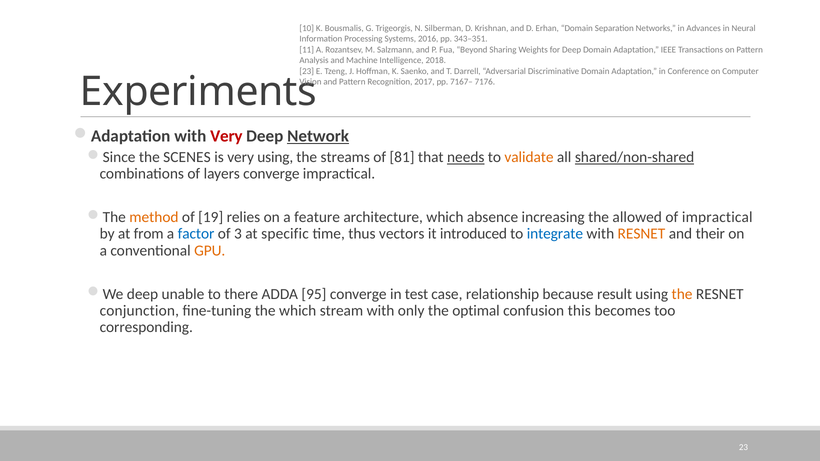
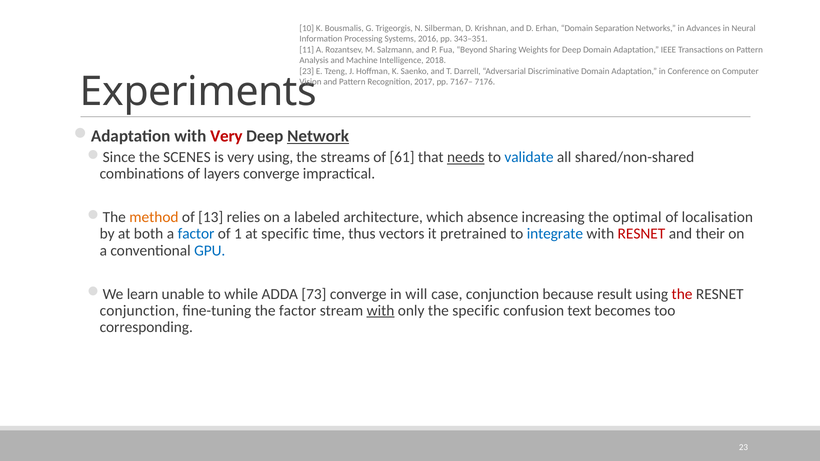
81: 81 -> 61
validate colour: orange -> blue
shared/non-shared underline: present -> none
19: 19 -> 13
feature: feature -> labeled
allowed: allowed -> optimal
of impractical: impractical -> localisation
from: from -> both
3: 3 -> 1
introduced: introduced -> pretrained
RESNET at (641, 234) colour: orange -> red
GPU colour: orange -> blue
deep at (143, 294): deep -> learn
there: there -> while
95: 95 -> 73
test: test -> will
case relationship: relationship -> conjunction
the at (682, 294) colour: orange -> red
the which: which -> factor
with at (381, 311) underline: none -> present
the optimal: optimal -> specific
this: this -> text
